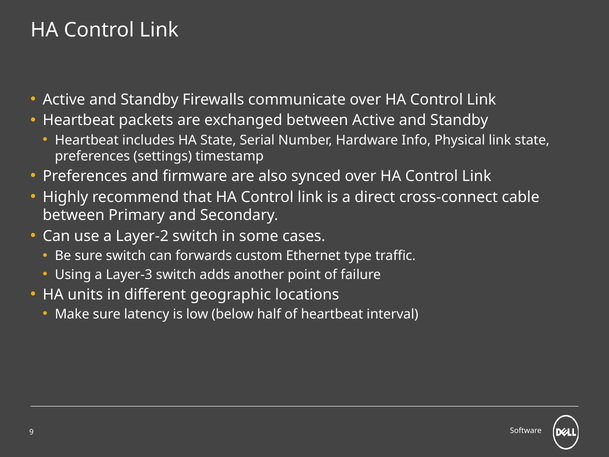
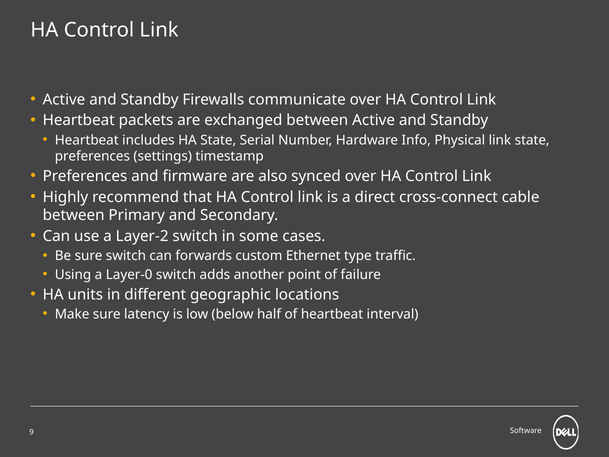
Layer-3: Layer-3 -> Layer-0
